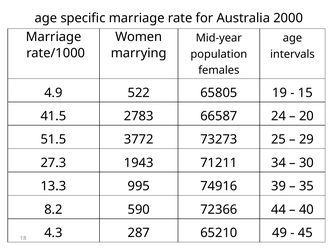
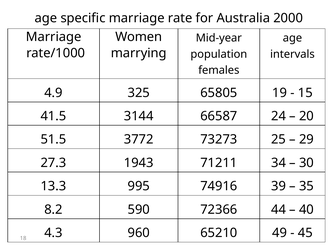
522: 522 -> 325
2783: 2783 -> 3144
287: 287 -> 960
